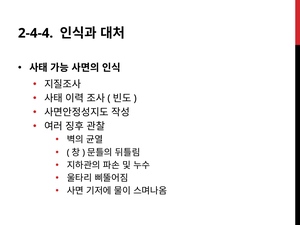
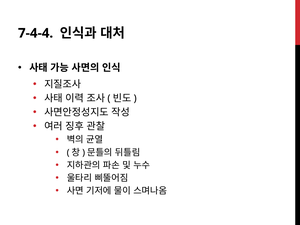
2-4-4: 2-4-4 -> 7-4-4
